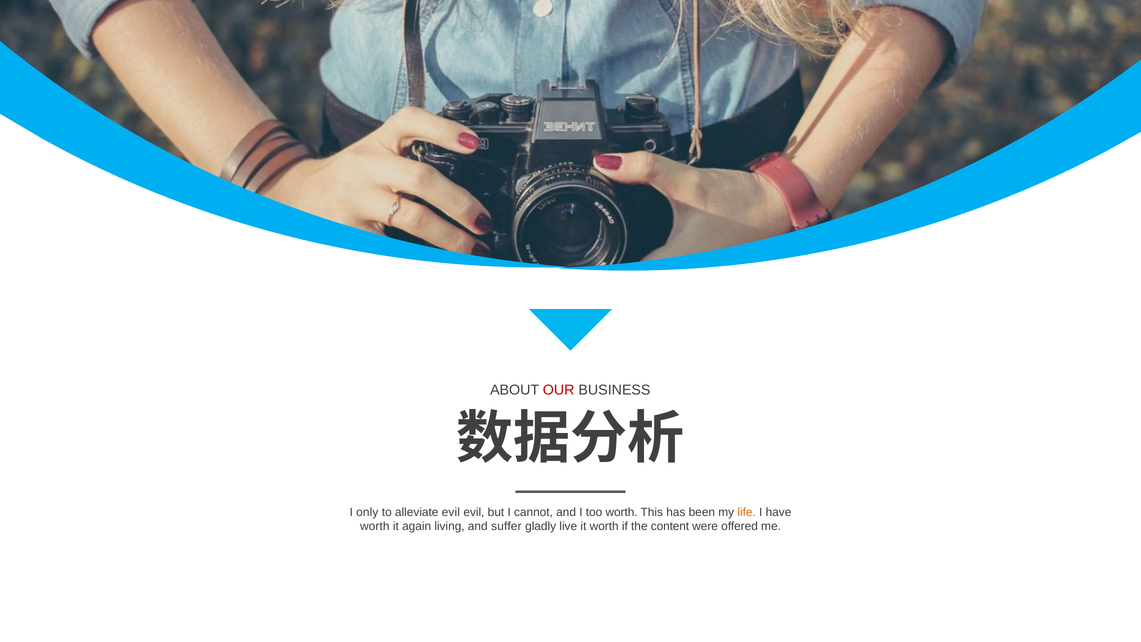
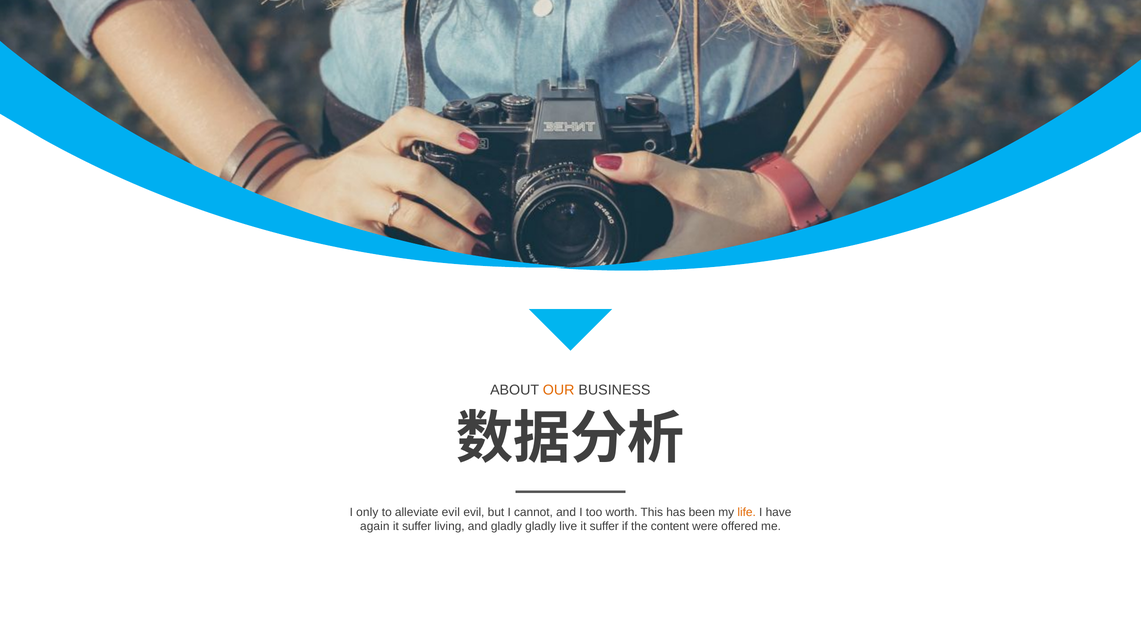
OUR colour: red -> orange
worth at (375, 526): worth -> again
again at (417, 526): again -> suffer
and suffer: suffer -> gladly
live it worth: worth -> suffer
